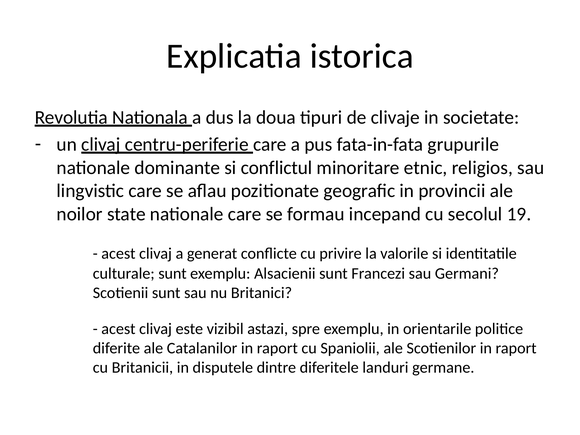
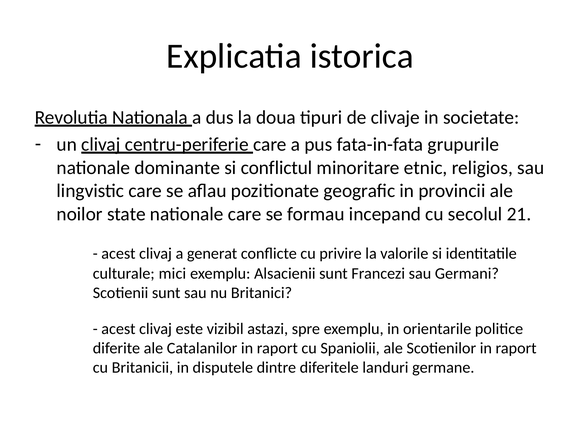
19: 19 -> 21
culturale sunt: sunt -> mici
